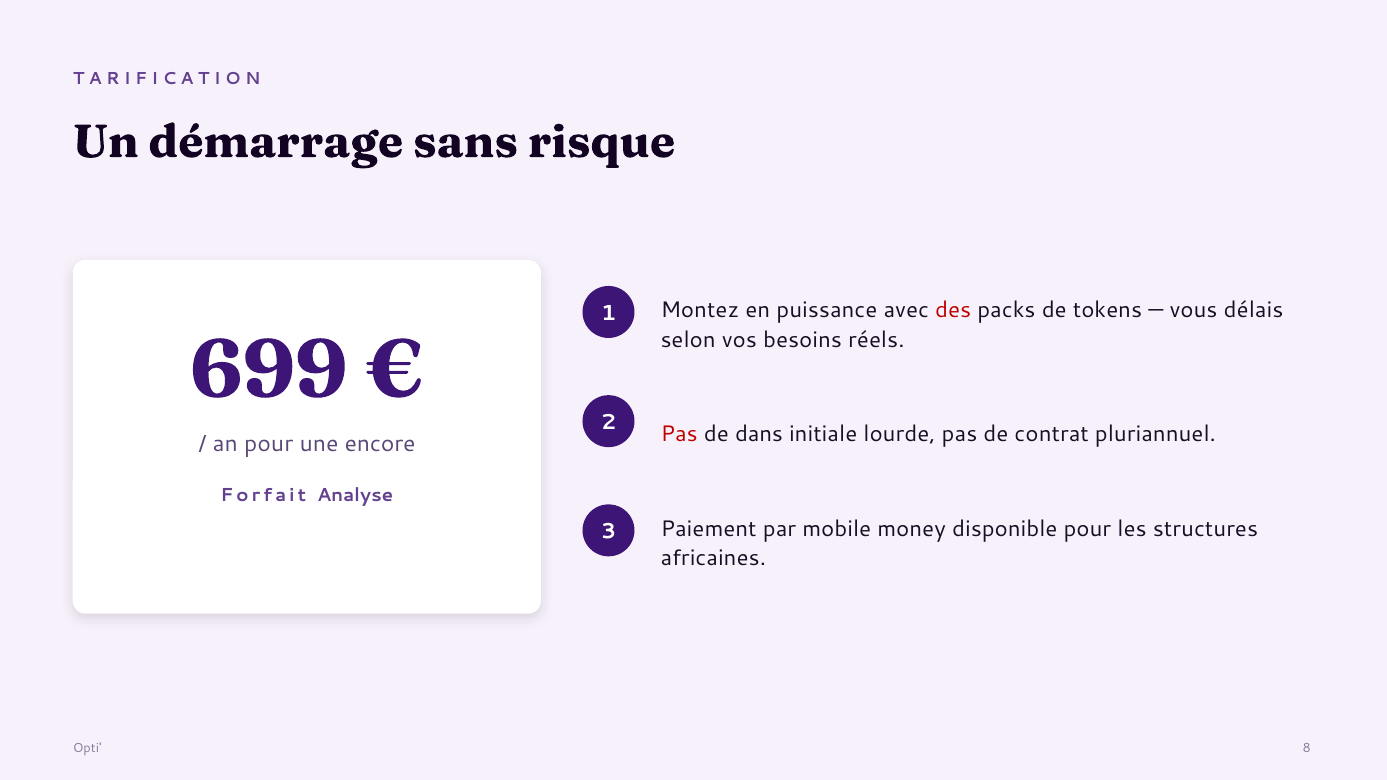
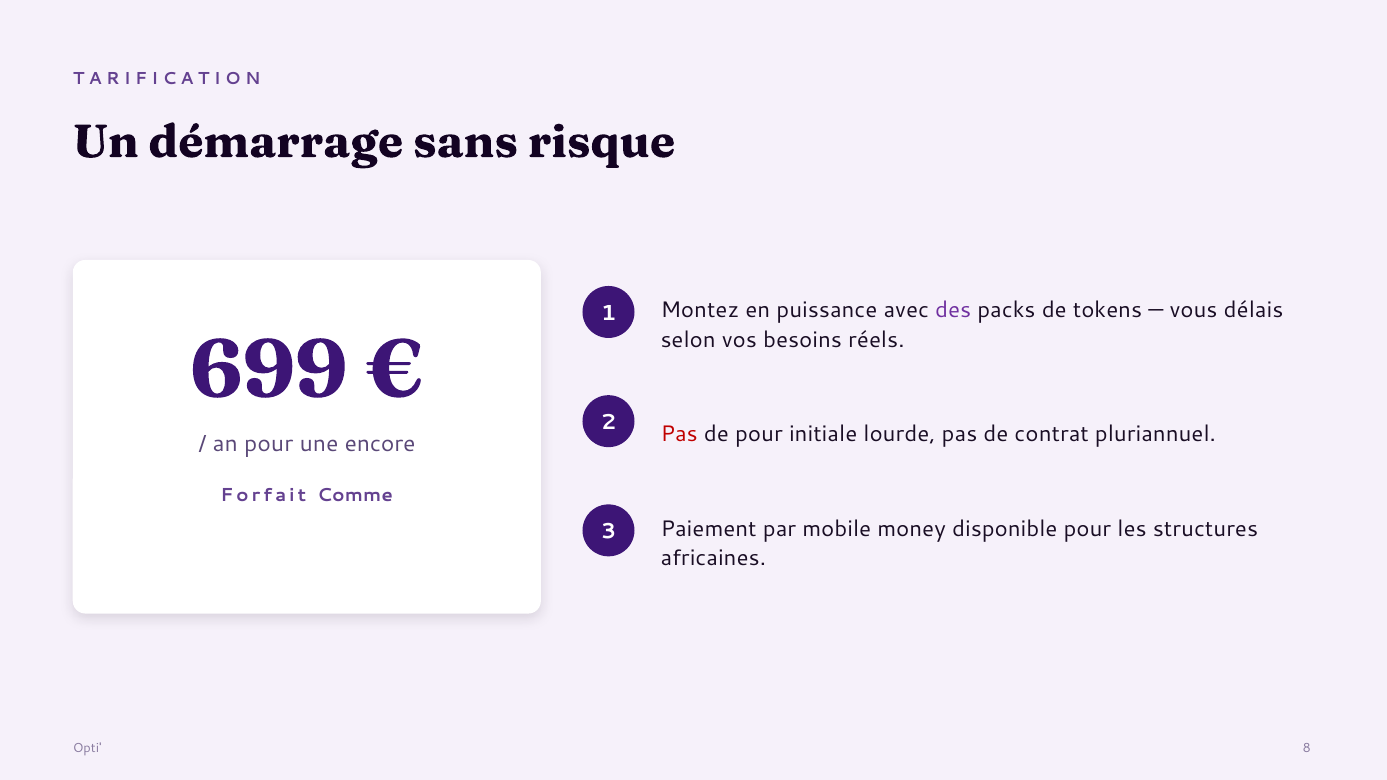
des colour: red -> purple
de dans: dans -> pour
Analyse: Analyse -> Comme
